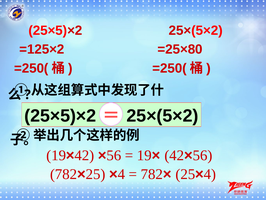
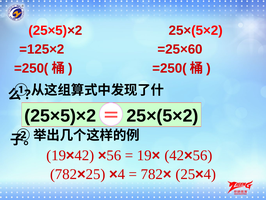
=25×80: =25×80 -> =25×60
